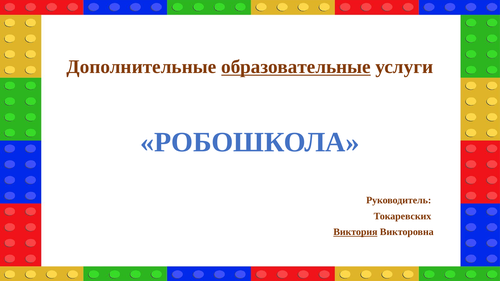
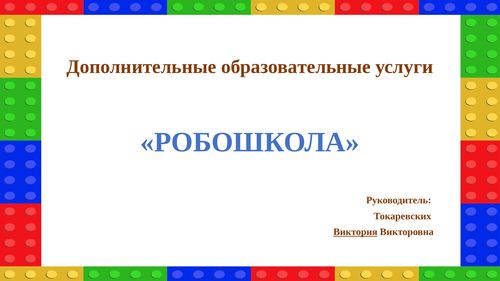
образовательные underline: present -> none
